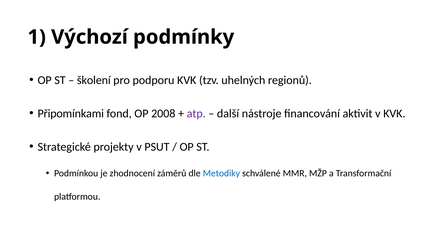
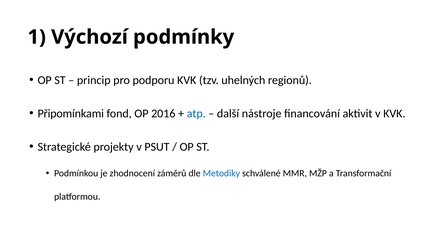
školení: školení -> princip
2008: 2008 -> 2016
atp colour: purple -> blue
